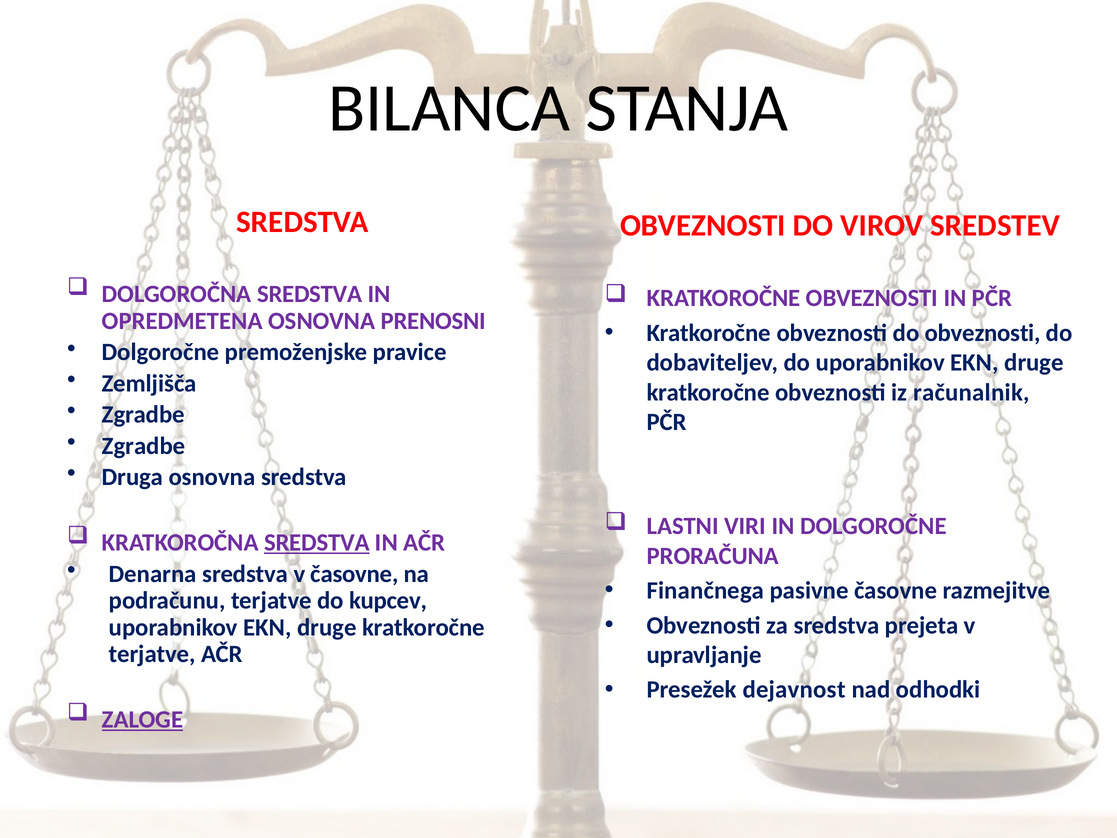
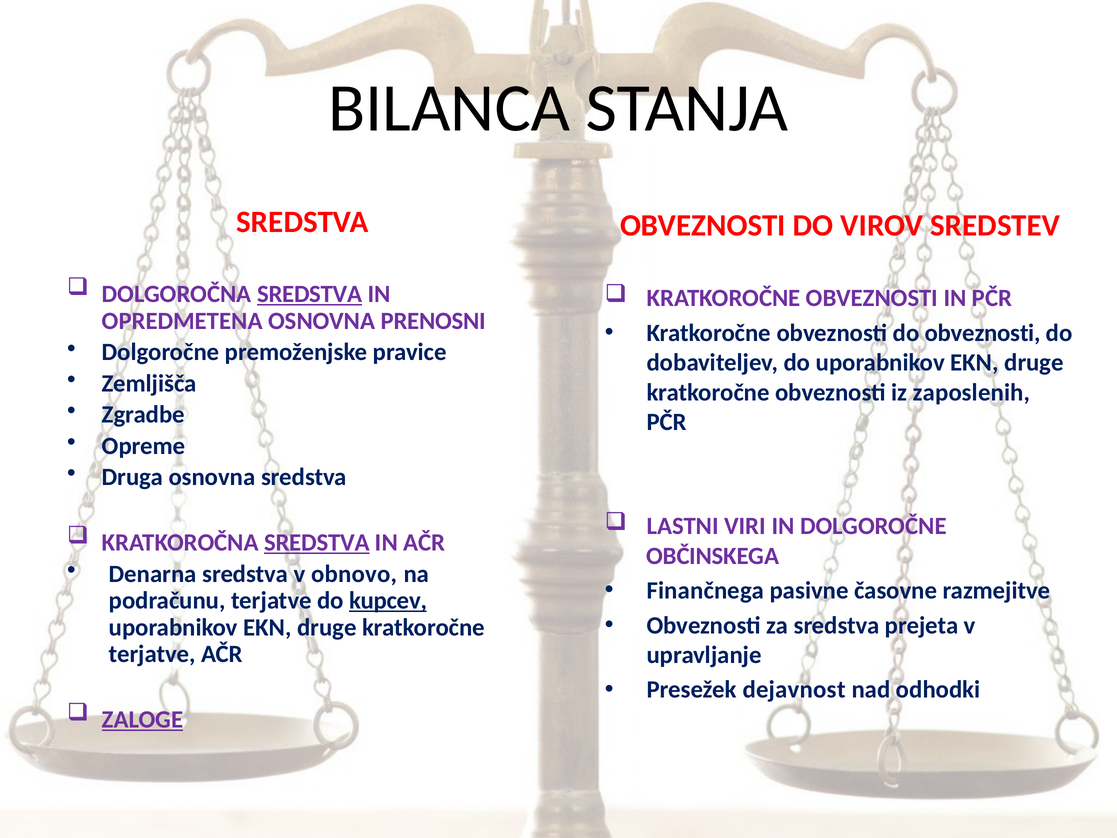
SREDSTVA at (310, 294) underline: none -> present
računalnik: računalnik -> zaposlenih
Zgradbe at (144, 446): Zgradbe -> Opreme
PRORAČUNA: PRORAČUNA -> OBČINSKEGA
v časovne: časovne -> obnovo
kupcev underline: none -> present
